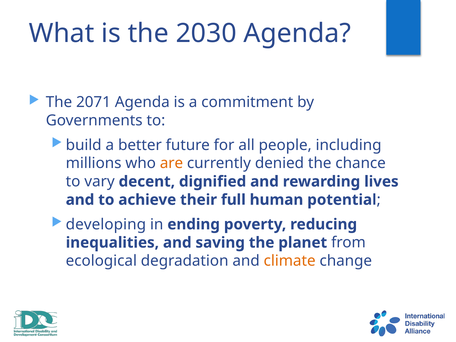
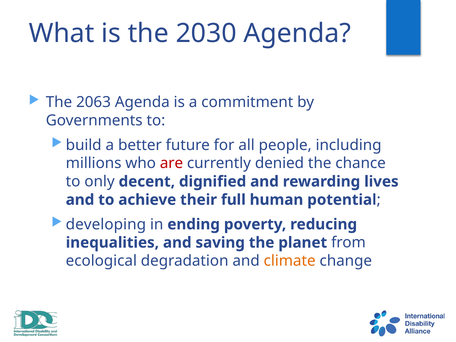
2071: 2071 -> 2063
are colour: orange -> red
vary: vary -> only
